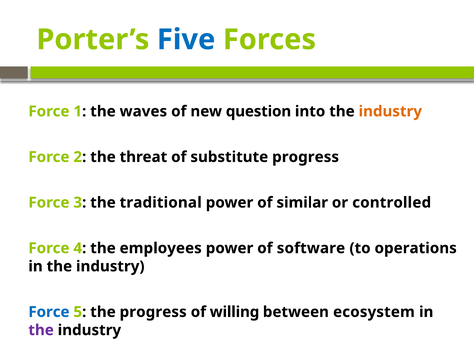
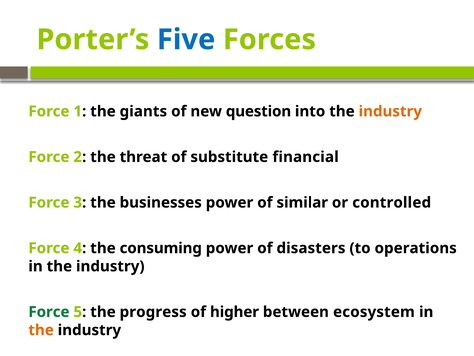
waves: waves -> giants
substitute progress: progress -> financial
traditional: traditional -> businesses
employees: employees -> consuming
software: software -> disasters
Force at (49, 312) colour: blue -> green
willing: willing -> higher
the at (41, 330) colour: purple -> orange
